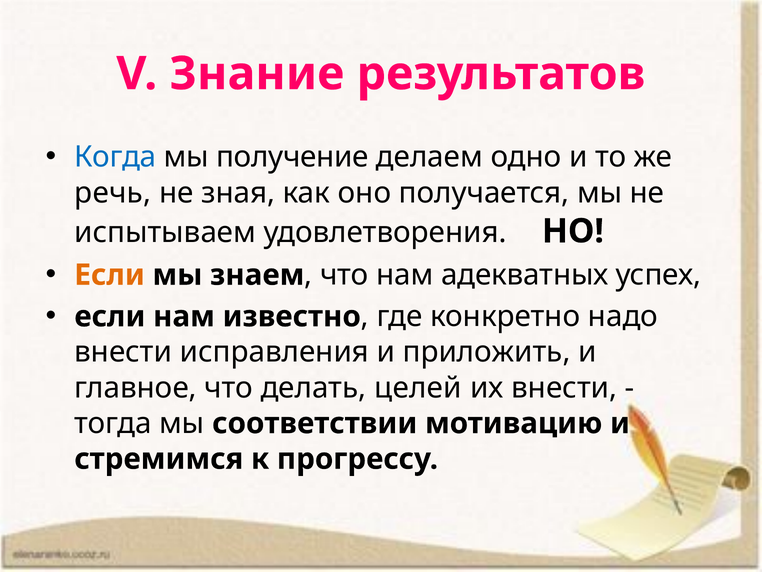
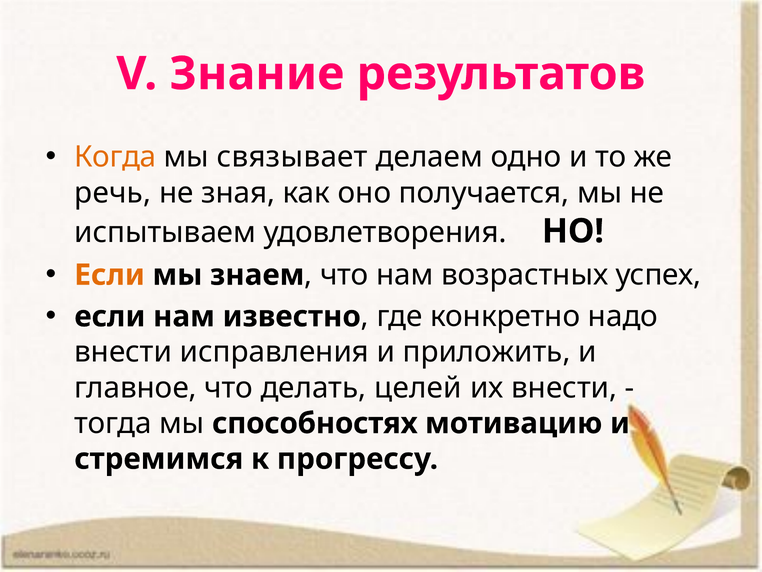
Когда colour: blue -> orange
получение: получение -> связывает
адекватных: адекватных -> возрастных
соответствии: соответствии -> способностях
